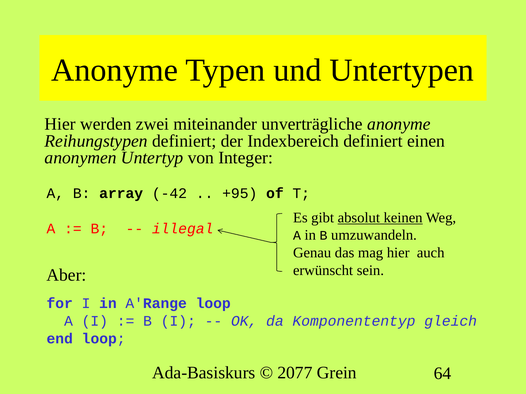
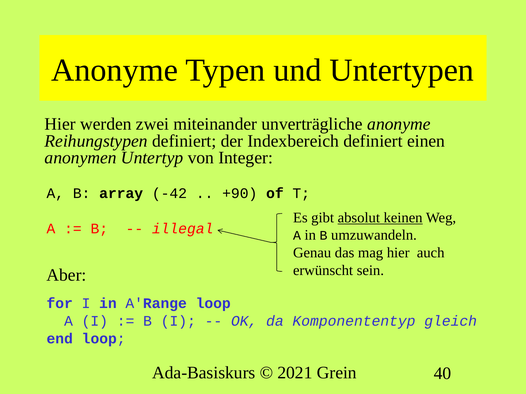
+95: +95 -> +90
2077: 2077 -> 2021
64: 64 -> 40
